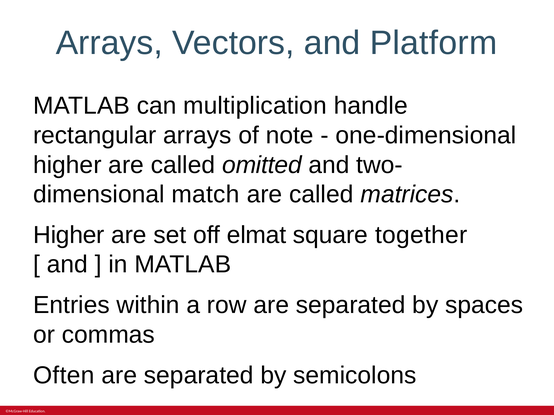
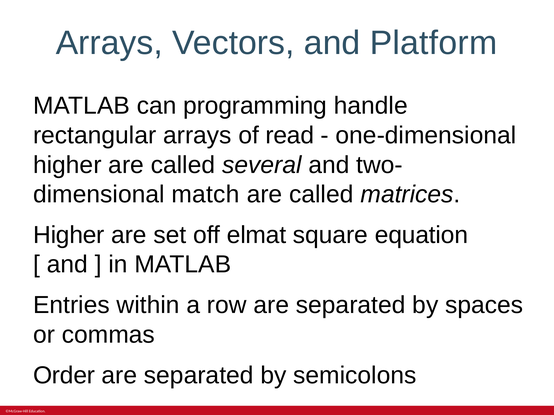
multiplication: multiplication -> programming
note: note -> read
omitted: omitted -> several
together: together -> equation
Often: Often -> Order
